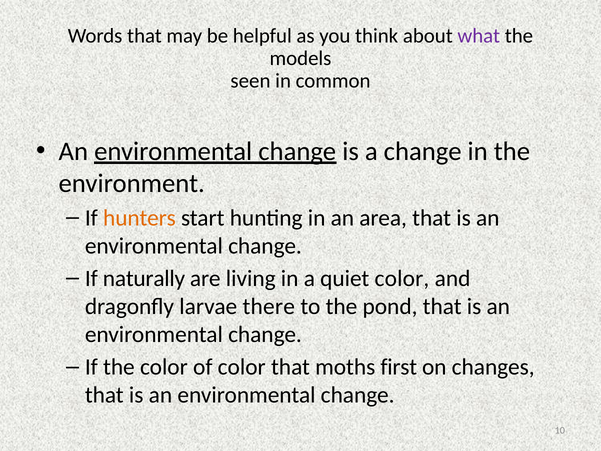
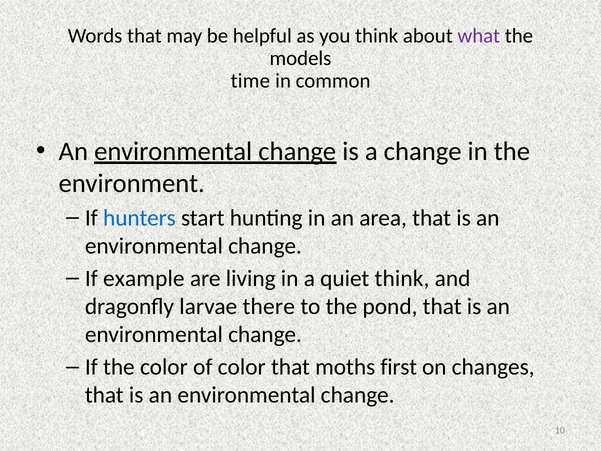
seen: seen -> time
hunters colour: orange -> blue
naturally: naturally -> example
quiet color: color -> think
